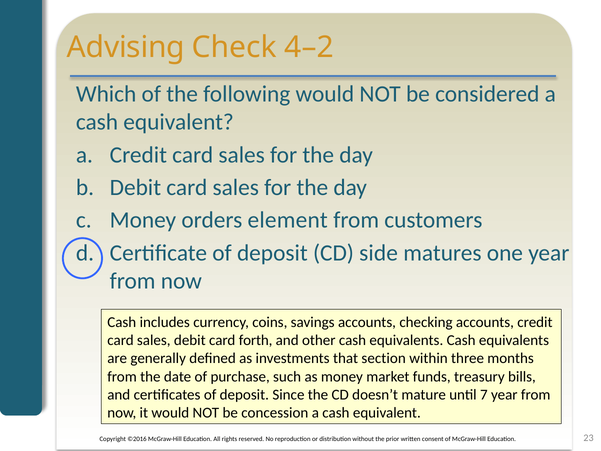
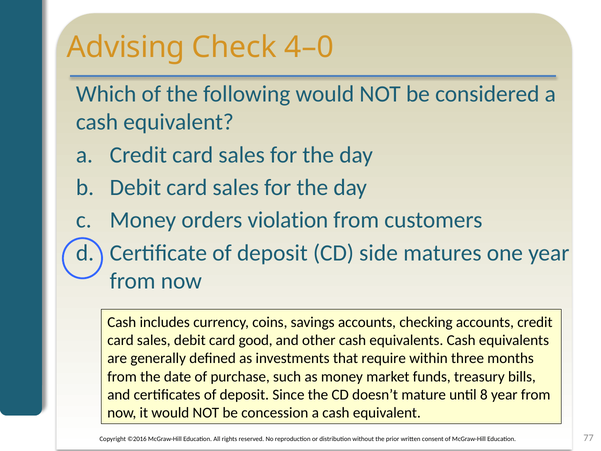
4–2: 4–2 -> 4–0
element: element -> violation
forth: forth -> good
section: section -> require
7: 7 -> 8
23: 23 -> 77
